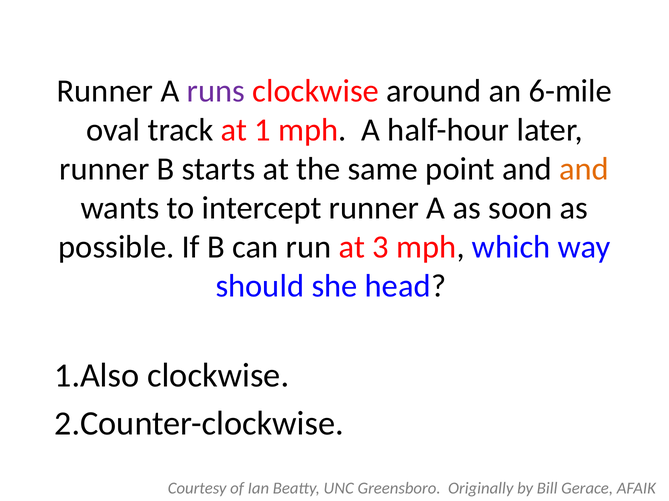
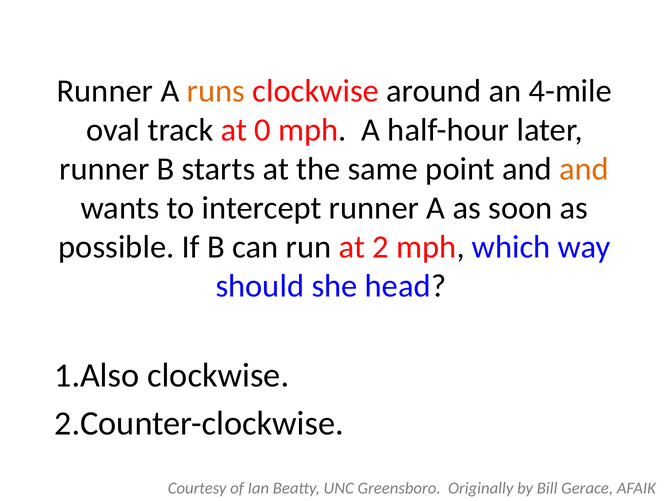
runs colour: purple -> orange
6-mile: 6-mile -> 4-mile
1: 1 -> 0
3: 3 -> 2
